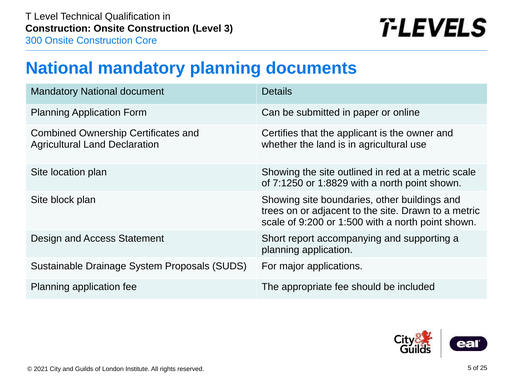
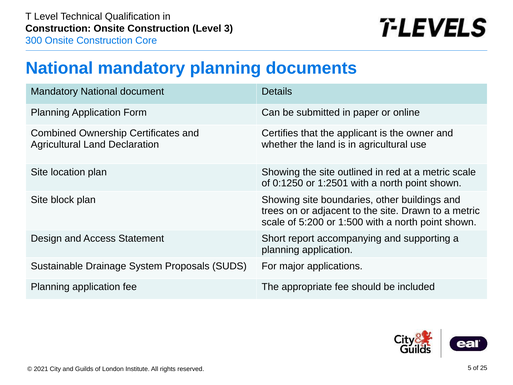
7:1250: 7:1250 -> 0:1250
1:8829: 1:8829 -> 1:2501
9:200: 9:200 -> 5:200
